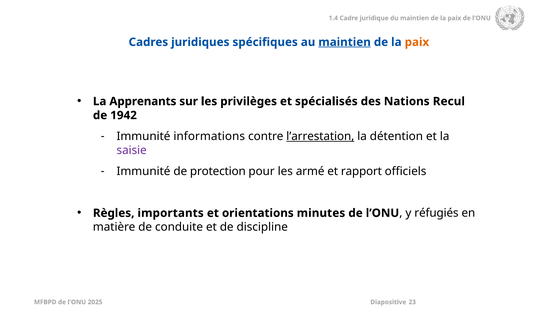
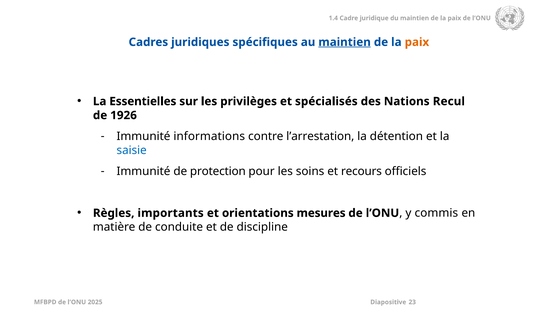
Apprenants: Apprenants -> Essentielles
1942: 1942 -> 1926
l’arrestation underline: present -> none
saisie colour: purple -> blue
armé: armé -> soins
rapport: rapport -> recours
minutes: minutes -> mesures
réfugiés: réfugiés -> commis
